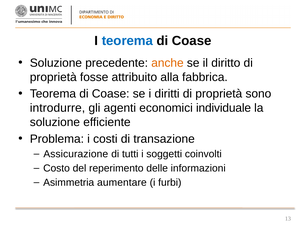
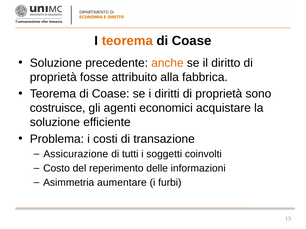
teorema at (127, 41) colour: blue -> orange
introdurre: introdurre -> costruisce
individuale: individuale -> acquistare
